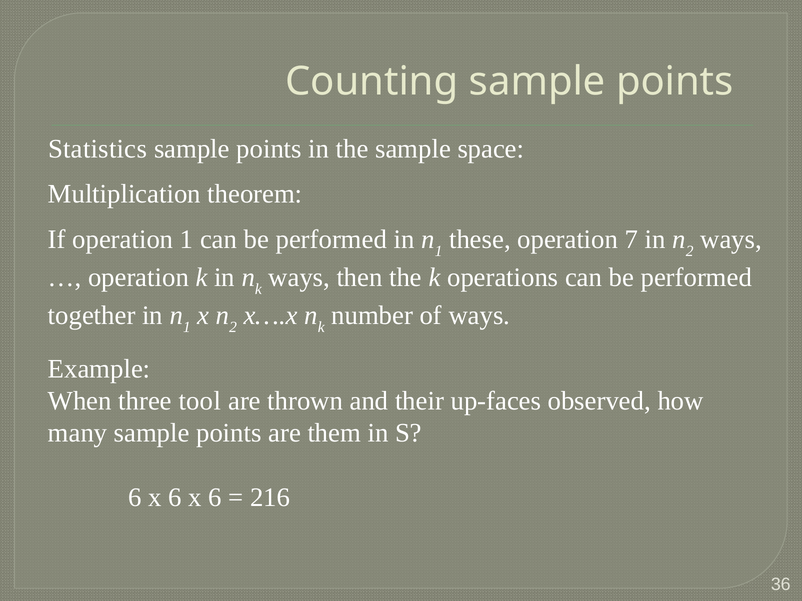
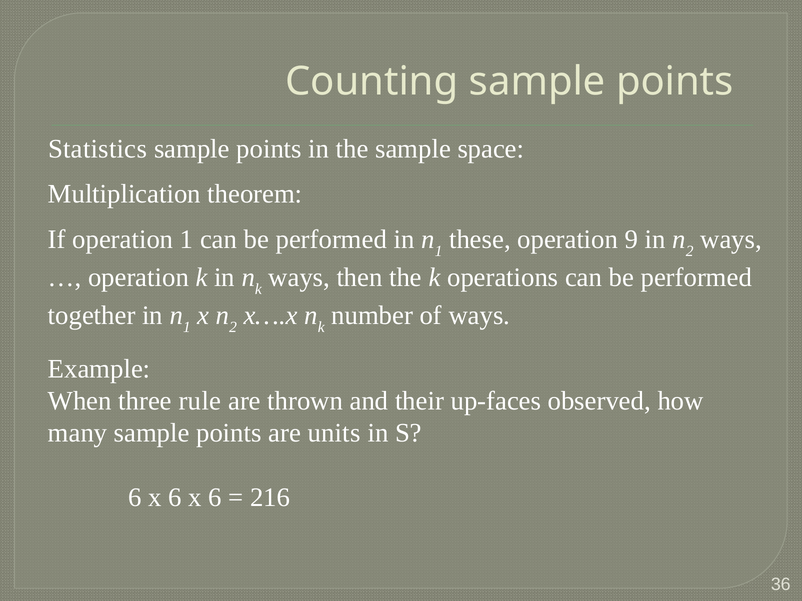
7: 7 -> 9
tool: tool -> rule
them: them -> units
